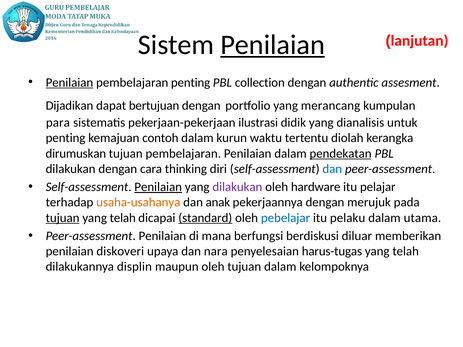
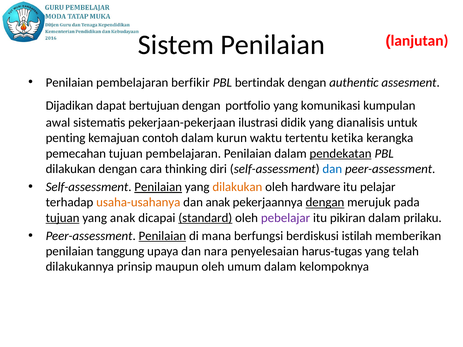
Penilaian at (273, 45) underline: present -> none
Penilaian at (69, 82) underline: present -> none
pembelajaran penting: penting -> berfikir
collection: collection -> bertindak
merancang: merancang -> komunikasi
para: para -> awal
diolah: diolah -> ketika
dirumuskan: dirumuskan -> pemecahan
dilakukan at (237, 187) colour: purple -> orange
dengan at (325, 203) underline: none -> present
telah at (123, 218): telah -> anak
pebelajar colour: blue -> purple
pelaku: pelaku -> pikiran
utama: utama -> prilaku
Penilaian at (162, 236) underline: none -> present
diluar: diluar -> istilah
diskoveri: diskoveri -> tanggung
displin: displin -> prinsip
oleh tujuan: tujuan -> umum
